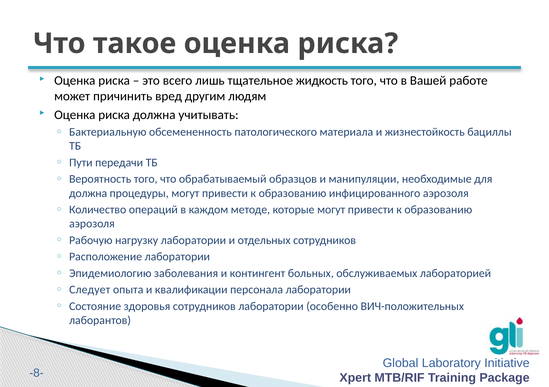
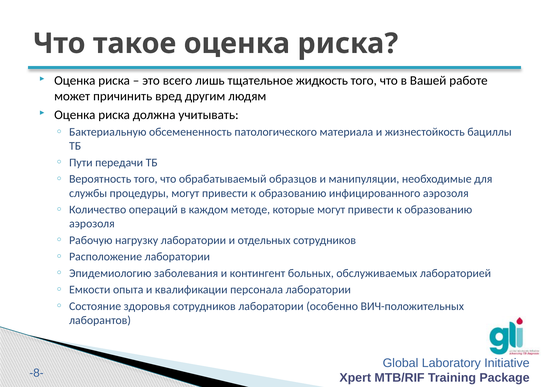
должна at (88, 193): должна -> службы
Следует: Следует -> Емкости
